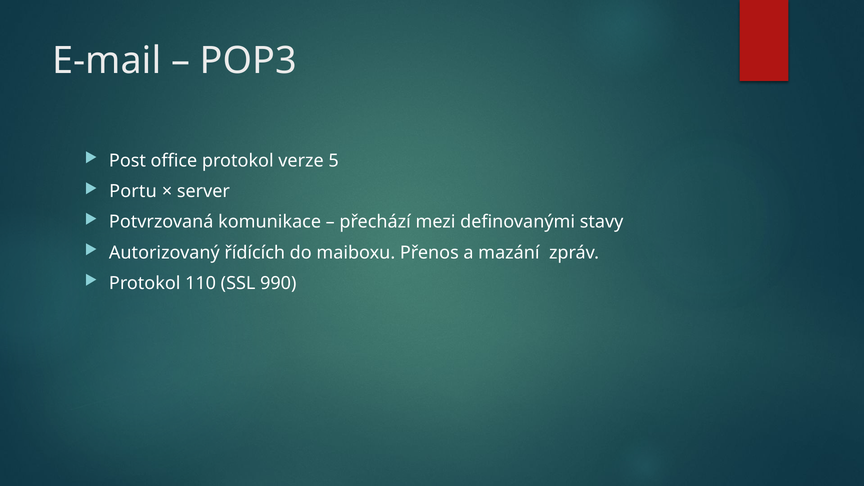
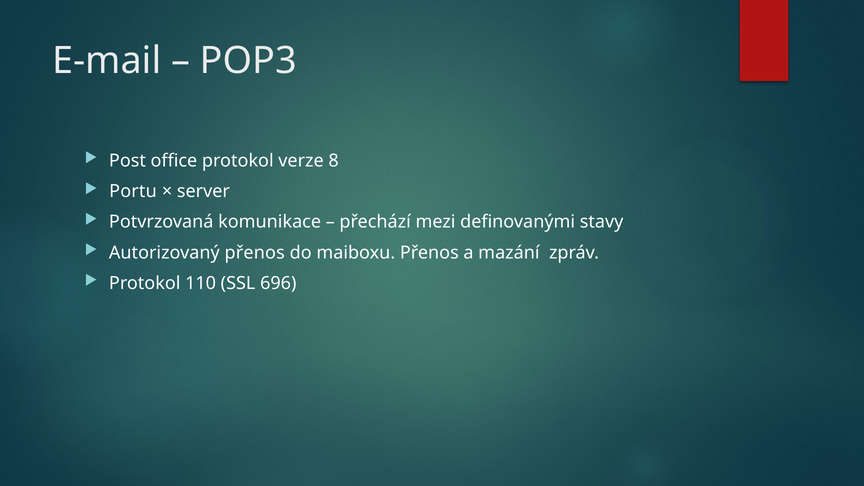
5: 5 -> 8
Autorizovaný řídících: řídících -> přenos
990: 990 -> 696
